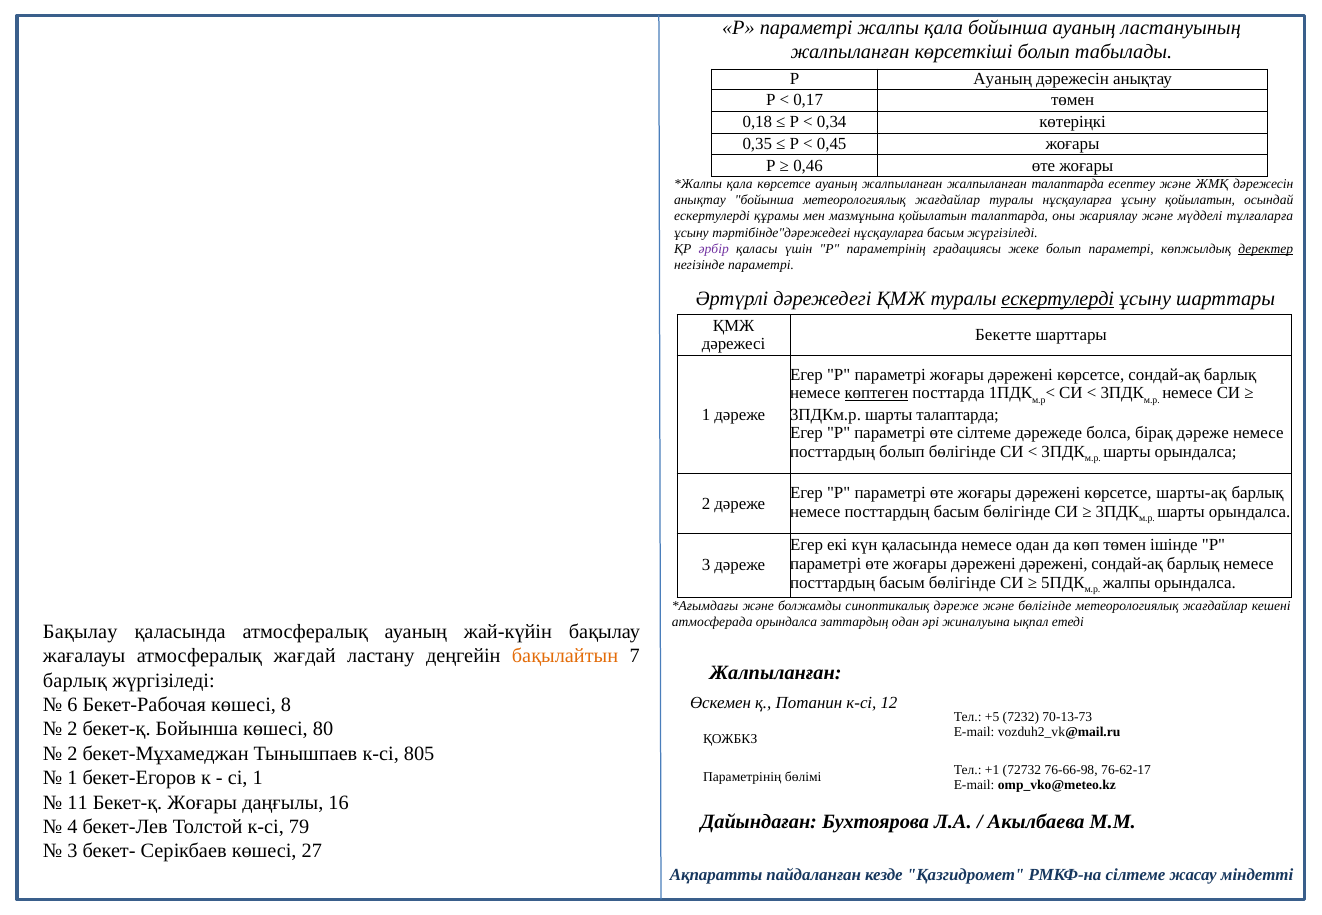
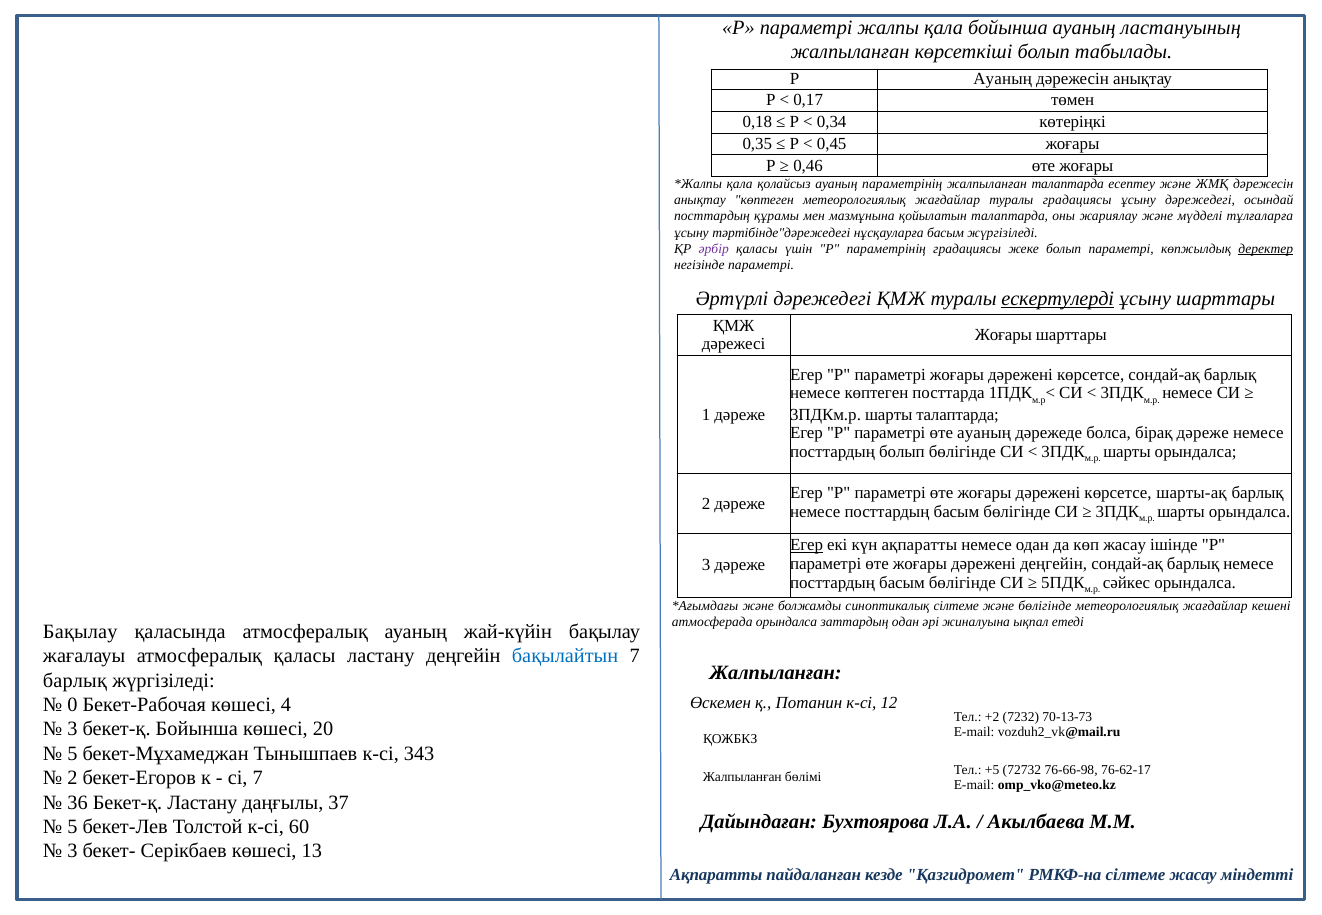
қала көрсетсе: көрсетсе -> қолайсыз
ауаның жалпыланған: жалпыланған -> параметрінің
анықтау бойынша: бойынша -> көптеген
туралы нұсқауларға: нұсқауларға -> градациясы
ұсыну қойылатын: қойылатын -> дәрежедегі
ескертулерді at (712, 216): ескертулерді -> посттардың
Бекетте at (1003, 335): Бекетте -> Жоғары
көптеген at (876, 393) underline: present -> none
өте сілтеме: сілтеме -> ауаның
Егер at (807, 545) underline: none -> present
күн қаласында: қаласында -> ақпаратты
көп төмен: төмен -> жасау
дәрежені дәрежені: дәрежені -> деңгейін
жалпы at (1127, 583): жалпы -> сәйкес
синоптикалық дәреже: дәреже -> сілтеме
атмосфералық жағдай: жағдай -> қаласы
бақылайтын colour: orange -> blue
6: 6 -> 0
8: 8 -> 4
+5: +5 -> +2
2 at (72, 729): 2 -> 3
80: 80 -> 20
2 at (72, 754): 2 -> 5
805: 805 -> 343
+1: +1 -> +5
1 at (72, 778): 1 -> 2
сі 1: 1 -> 7
Параметрінің at (742, 777): Параметрінің -> Жалпыланған
11: 11 -> 36
Бекет-қ Жоғары: Жоғары -> Ластану
16: 16 -> 37
4 at (72, 827): 4 -> 5
79: 79 -> 60
27: 27 -> 13
